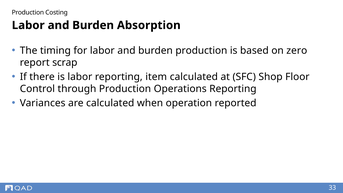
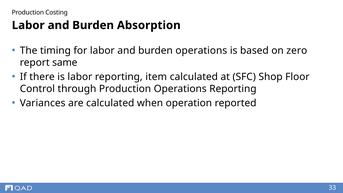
burden production: production -> operations
scrap: scrap -> same
